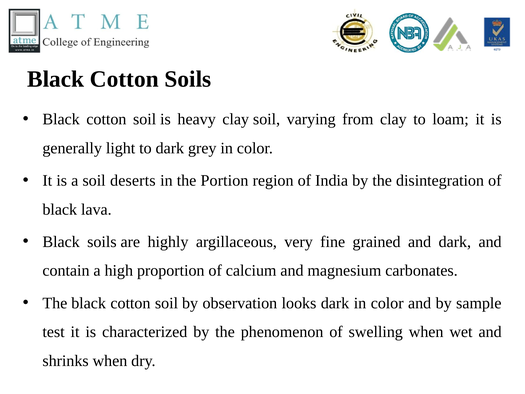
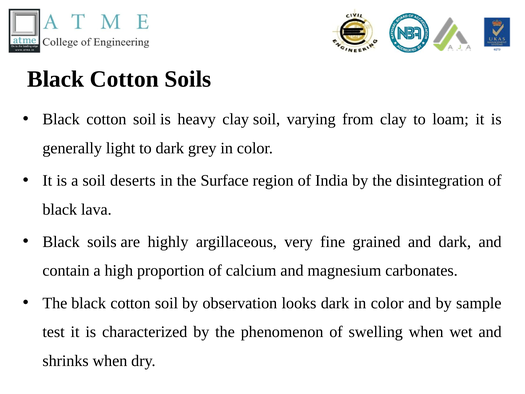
Portion: Portion -> Surface
